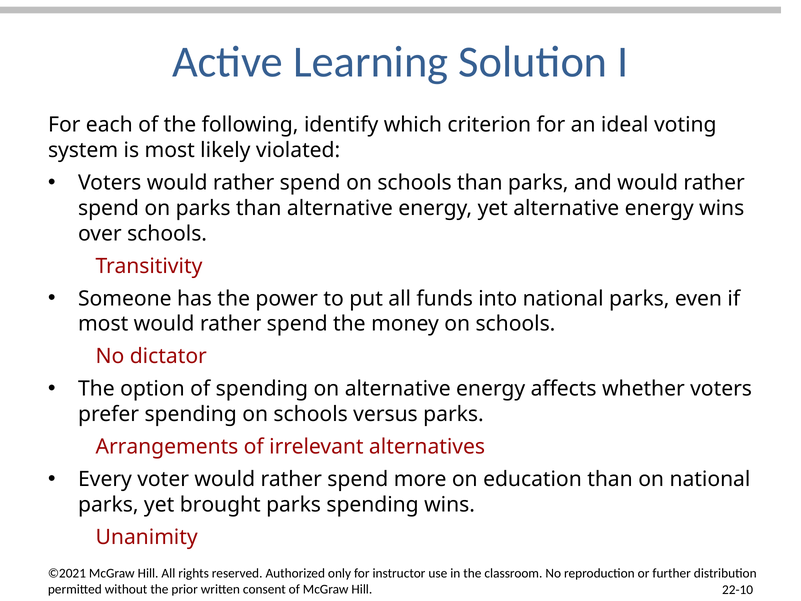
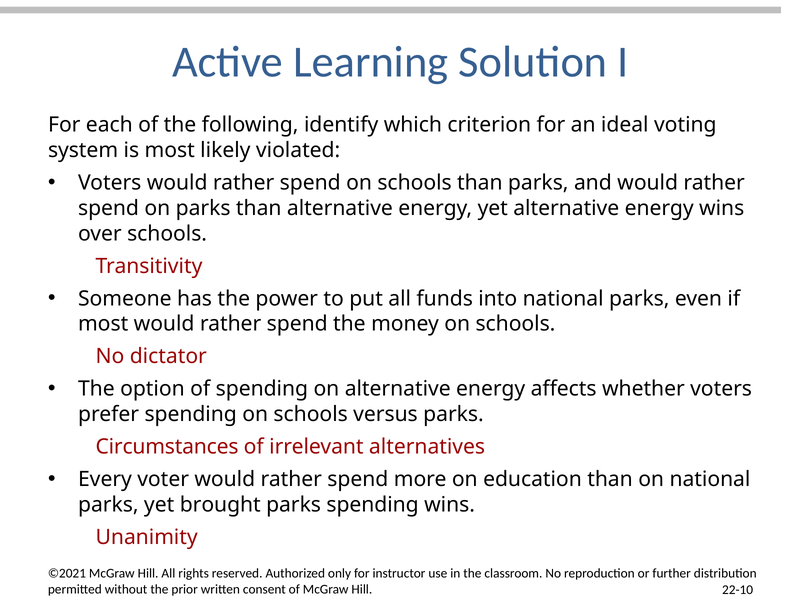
Arrangements: Arrangements -> Circumstances
